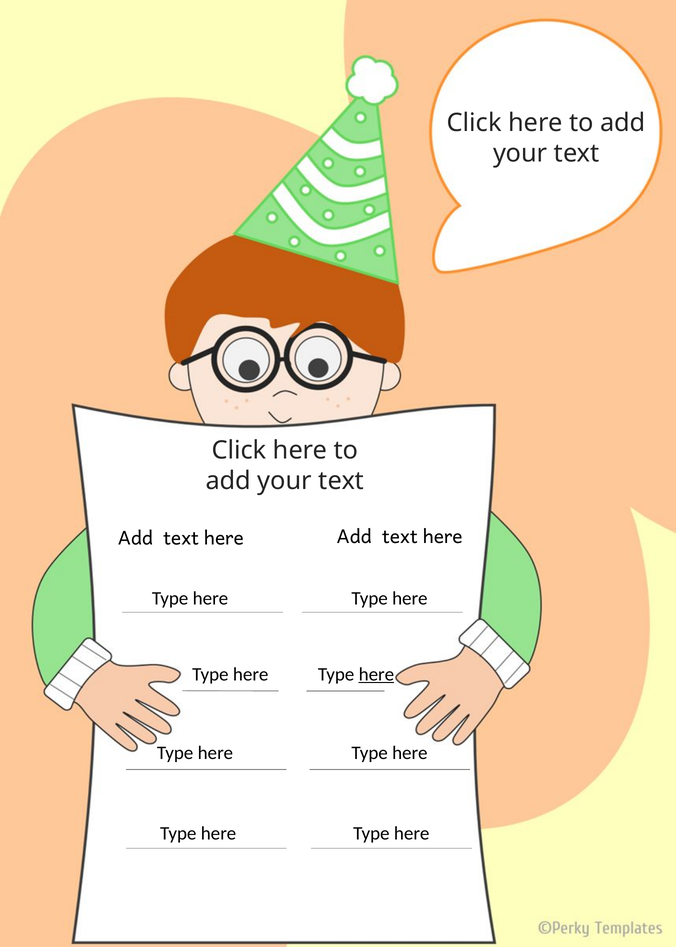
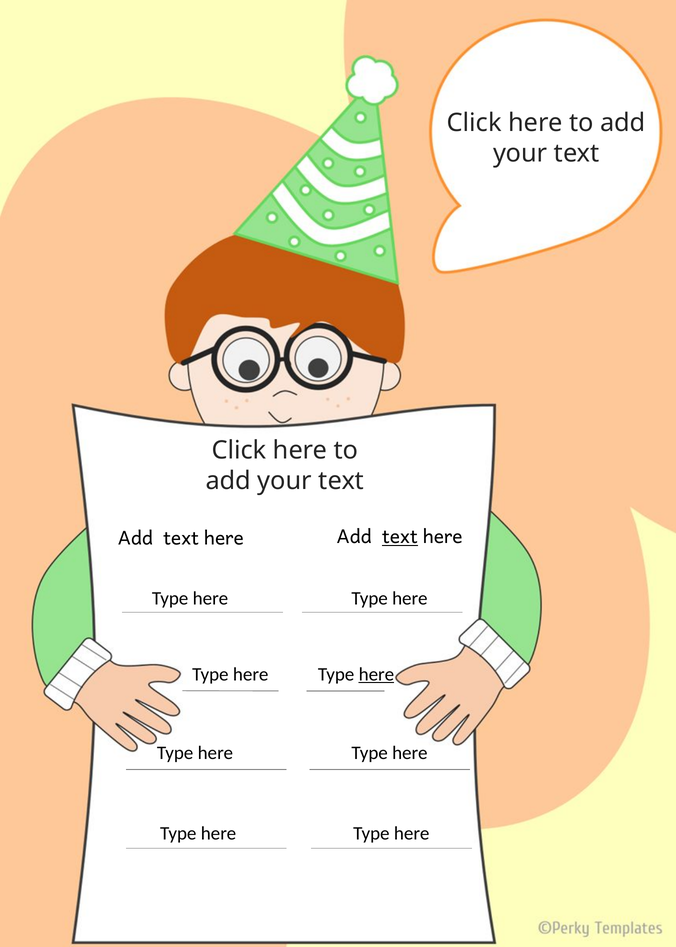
text at (400, 537) underline: none -> present
